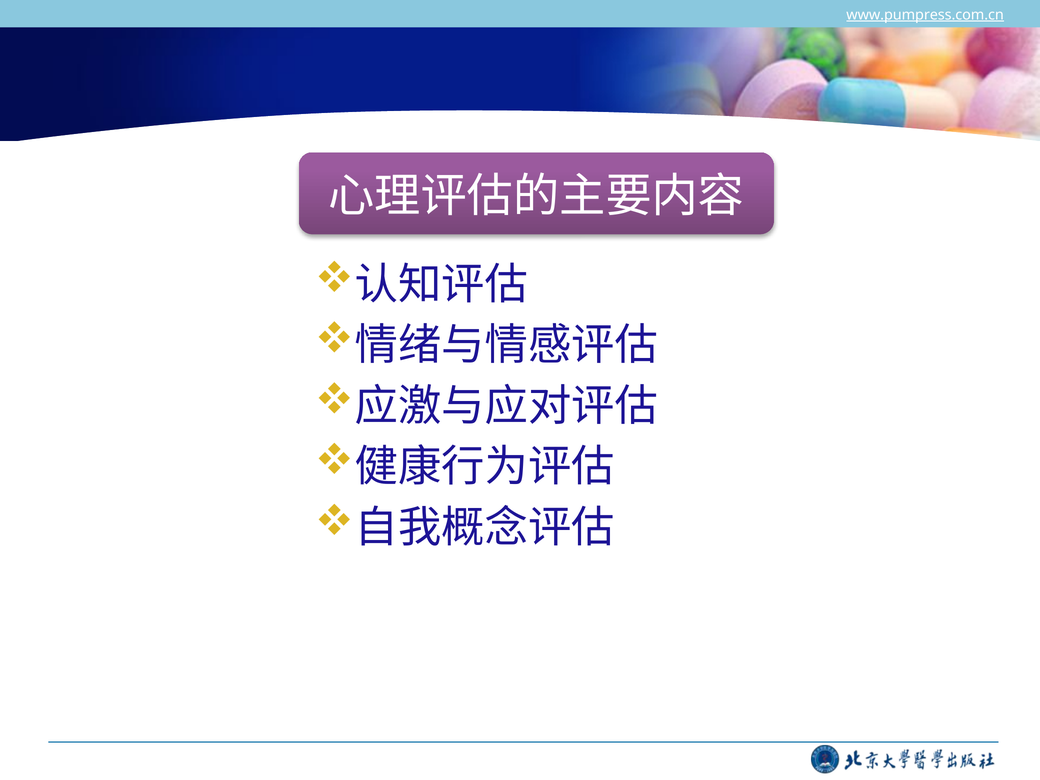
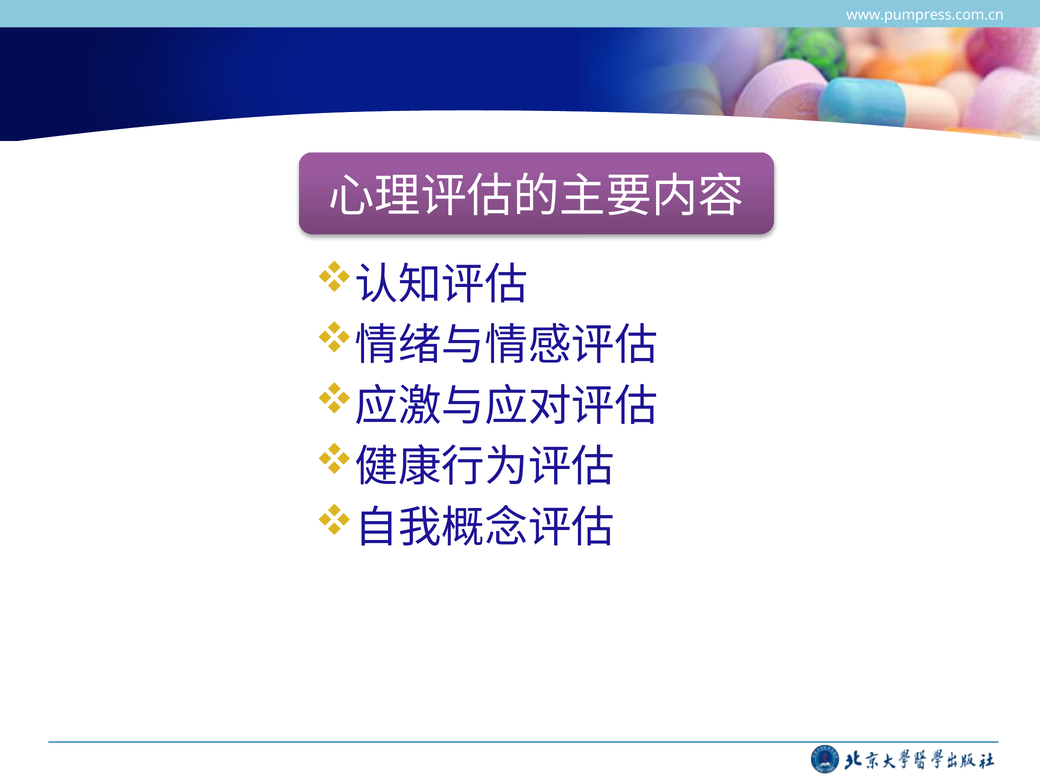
www.pumpress.com.cn underline: present -> none
